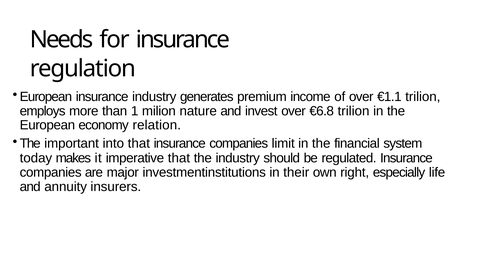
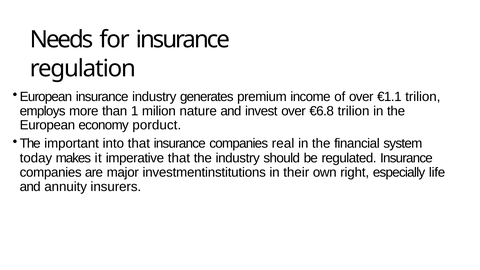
relation: relation -> porduct
limit: limit -> real
